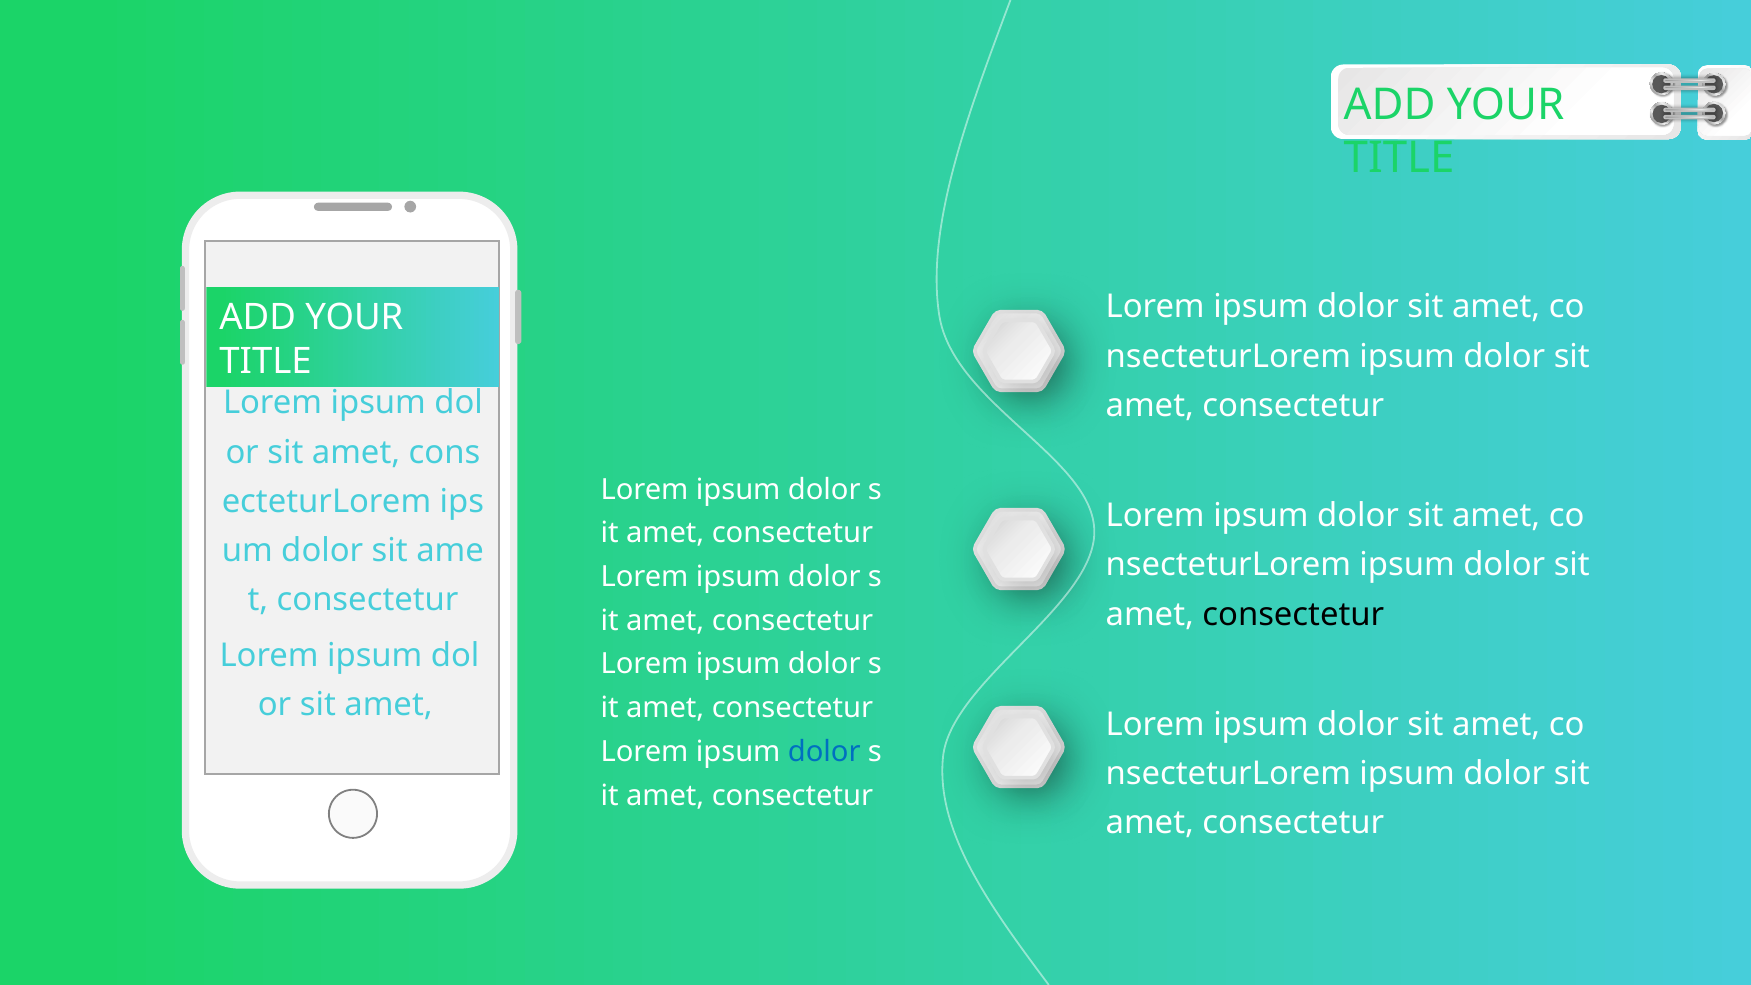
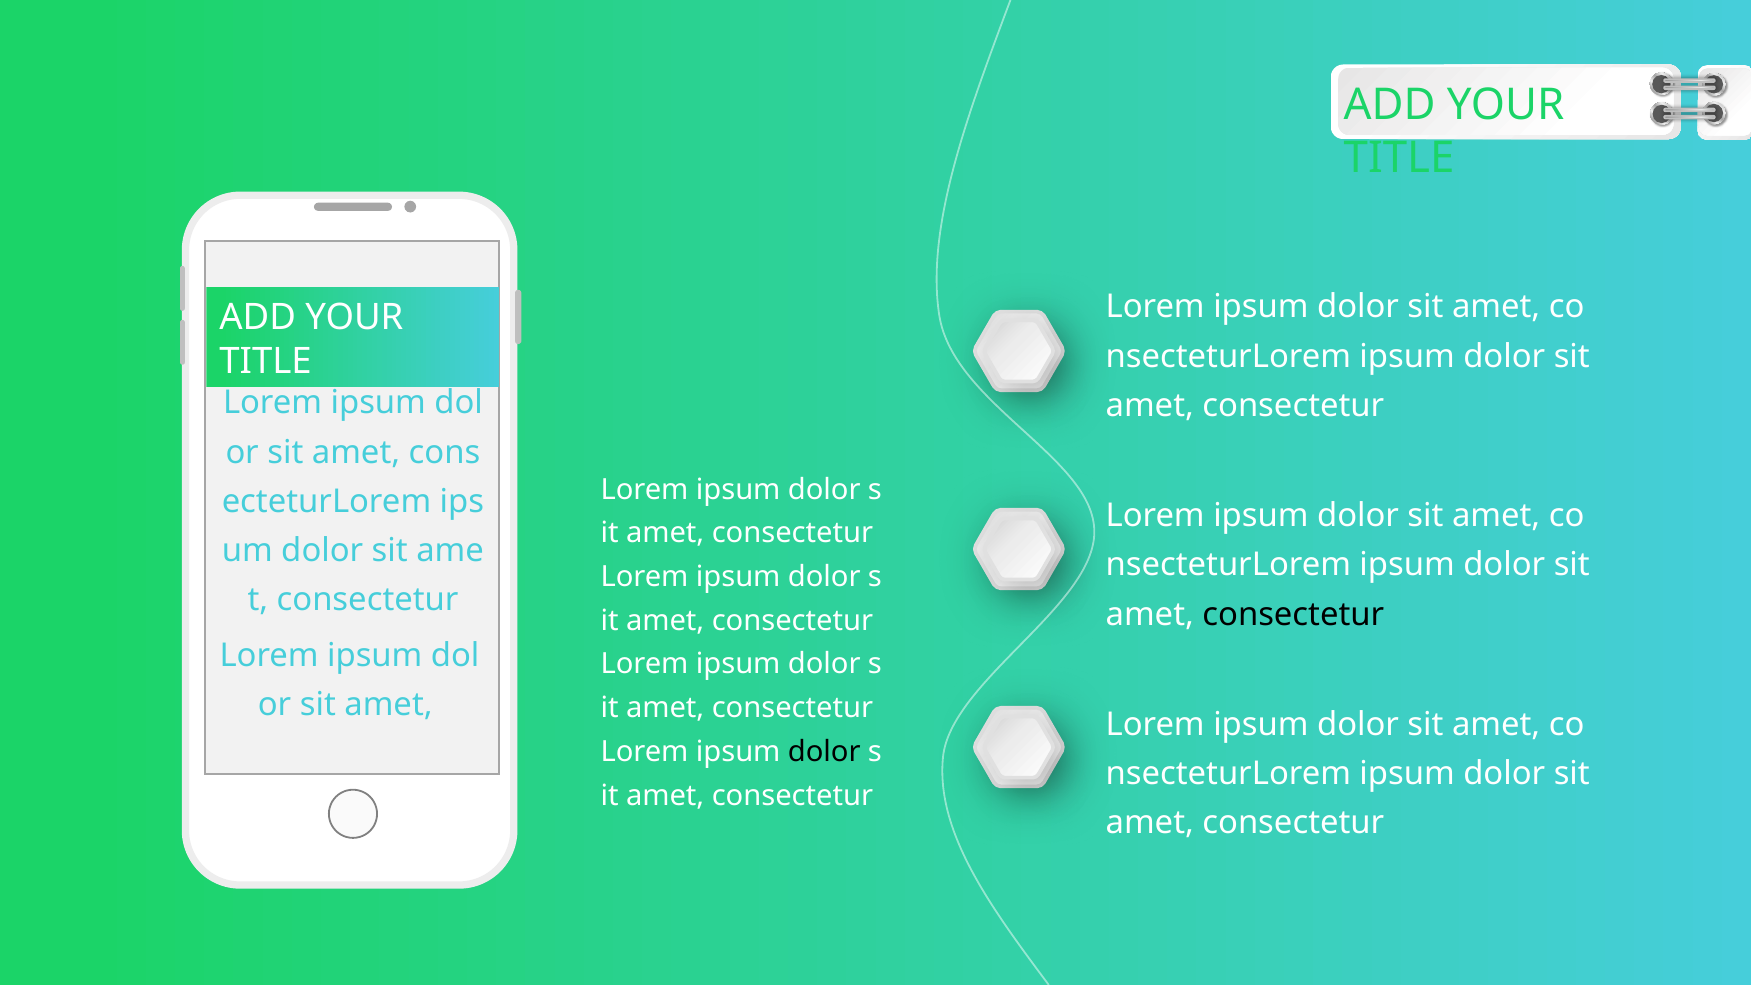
dolor at (824, 752) colour: blue -> black
